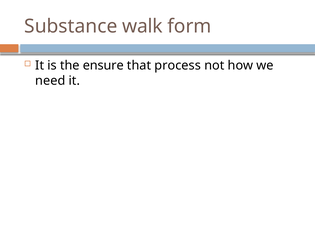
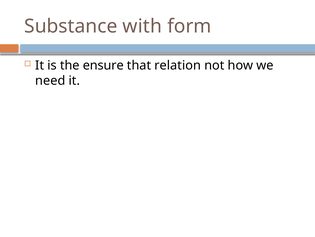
walk: walk -> with
process: process -> relation
